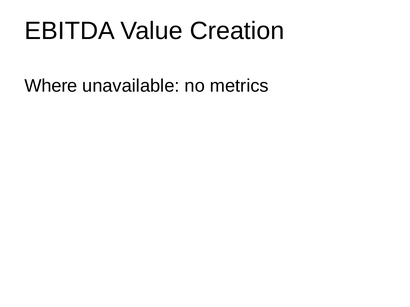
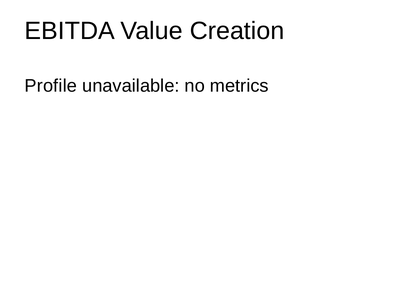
Where: Where -> Profile
